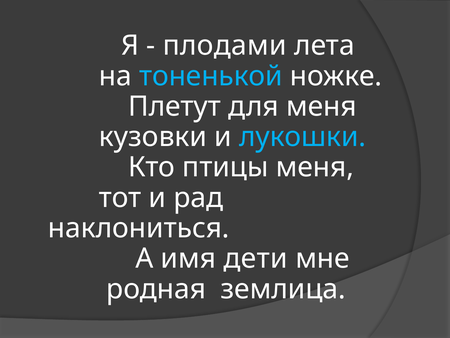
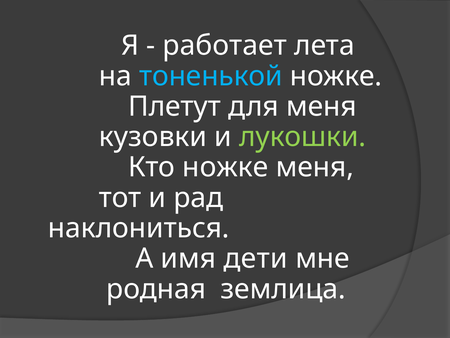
плодами: плодами -> работает
лукошки colour: light blue -> light green
Кто птицы: птицы -> ножке
